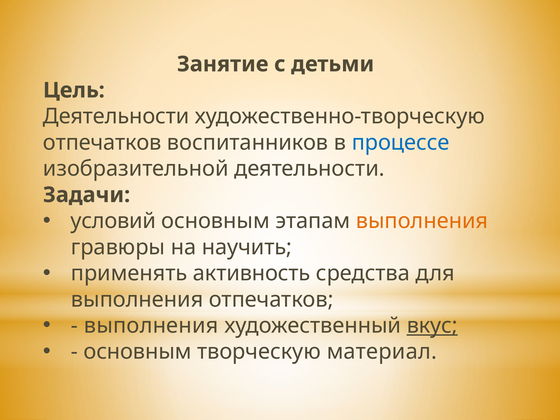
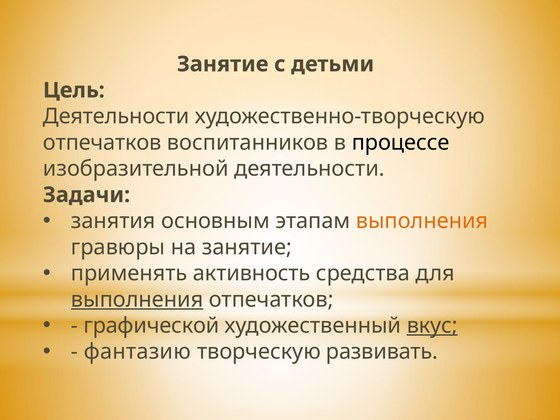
процессе colour: blue -> black
условий: условий -> занятия
на научить: научить -> занятие
выполнения at (137, 299) underline: none -> present
выполнения at (151, 326): выполнения -> графической
основным at (138, 352): основным -> фантазию
материал: материал -> развивать
